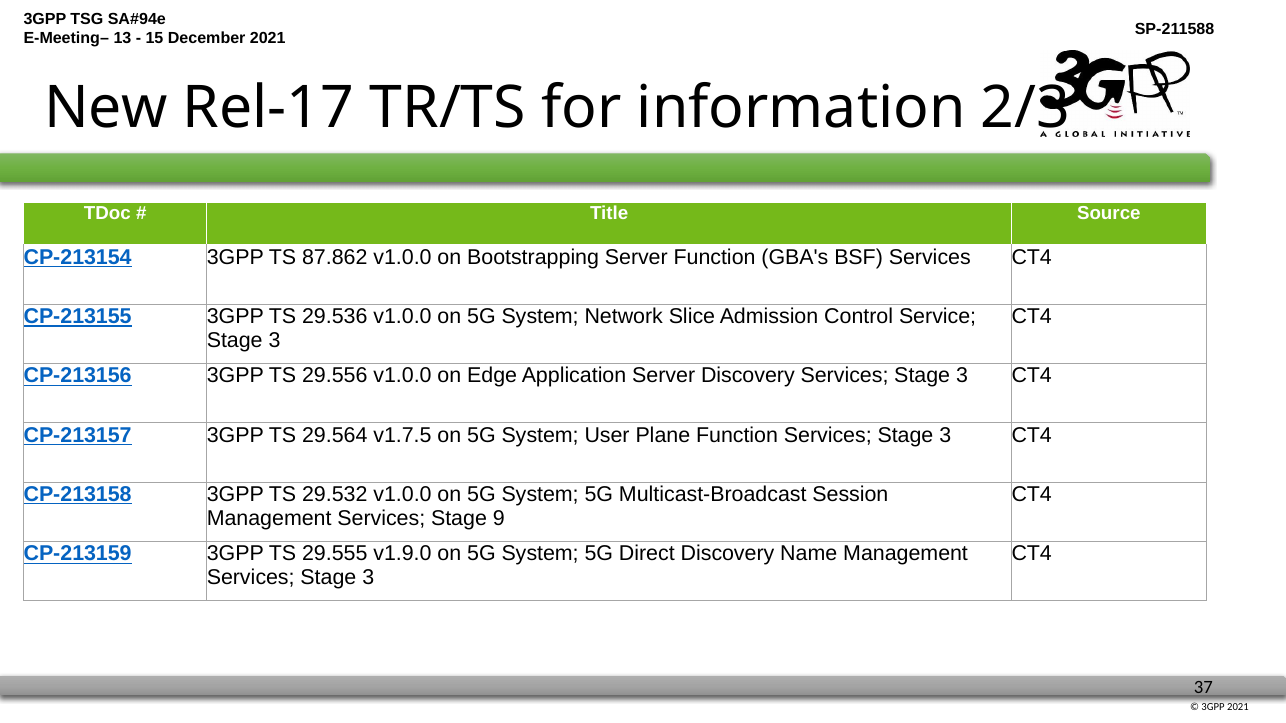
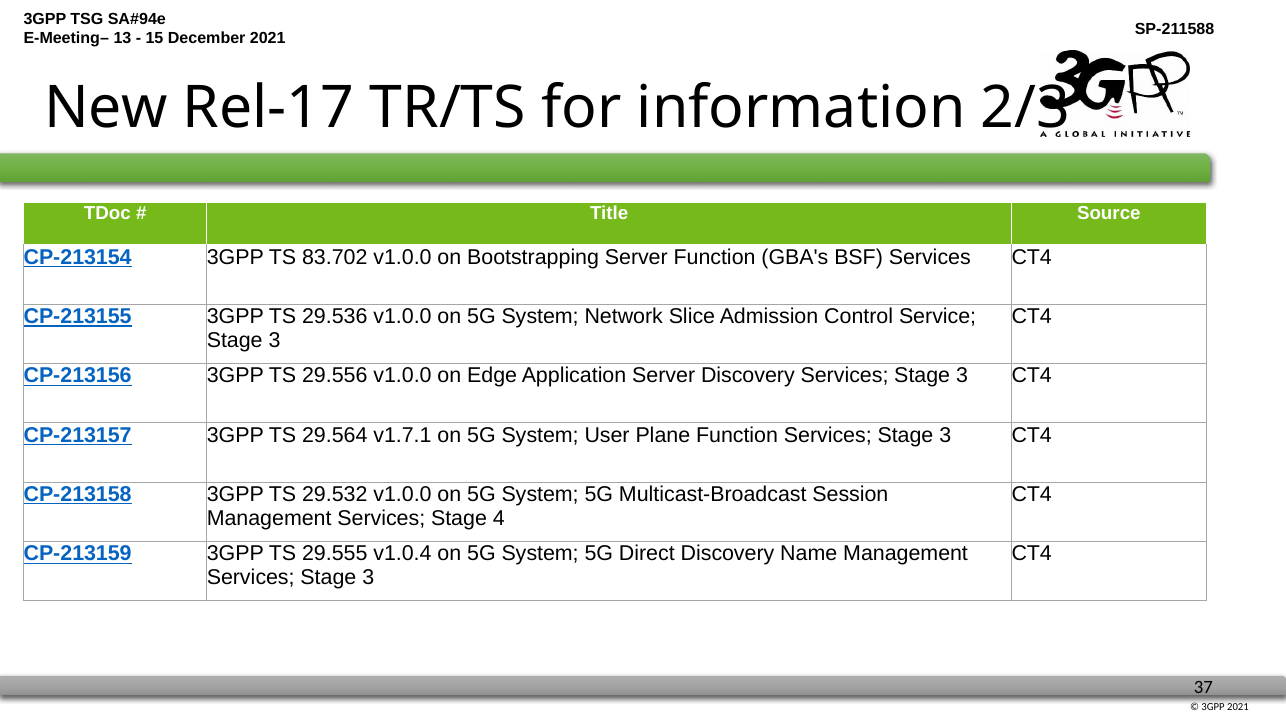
87.862: 87.862 -> 83.702
v1.7.5: v1.7.5 -> v1.7.1
9: 9 -> 4
v1.9.0: v1.9.0 -> v1.0.4
